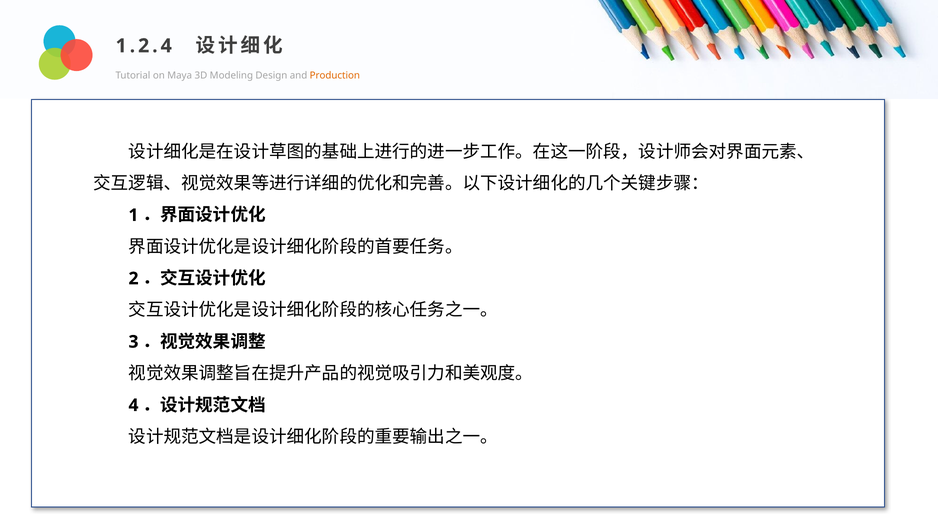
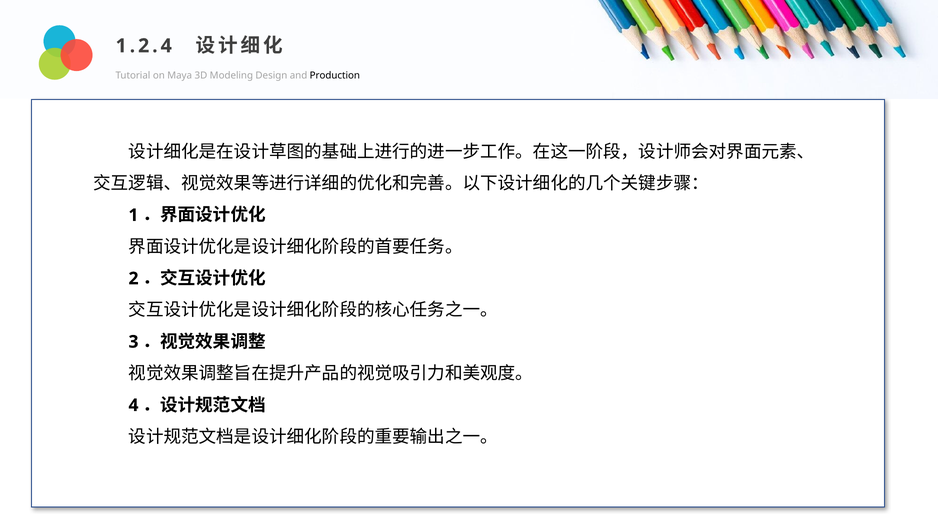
Production at (335, 75) colour: orange -> black
